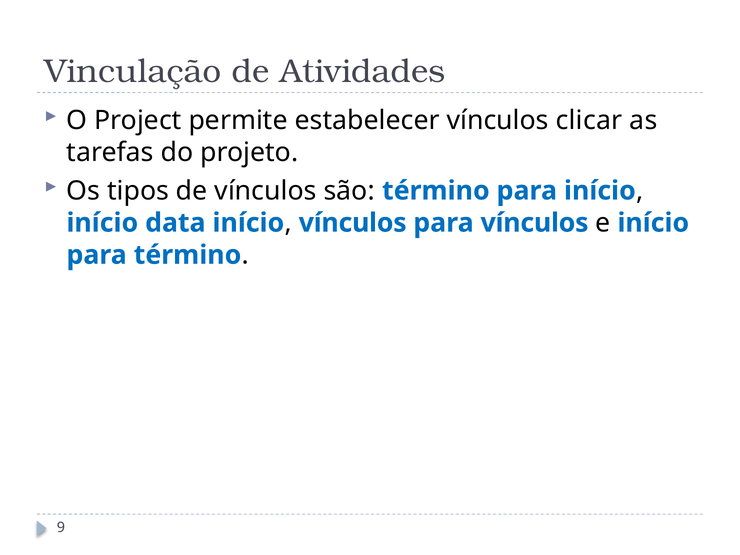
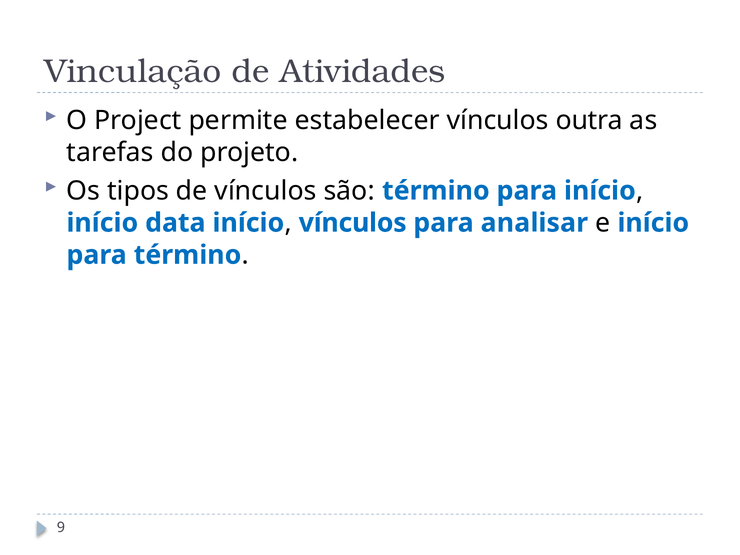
clicar: clicar -> outra
para vínculos: vínculos -> analisar
